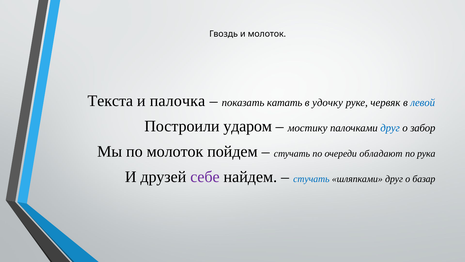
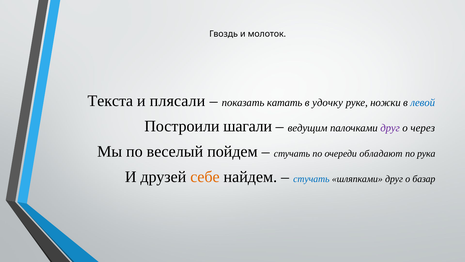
палочка: палочка -> плясали
червяк: червяк -> ножки
ударом: ударом -> шагали
мостику: мостику -> ведущим
друг at (390, 128) colour: blue -> purple
забор: забор -> через
по молоток: молоток -> веселый
себе colour: purple -> orange
